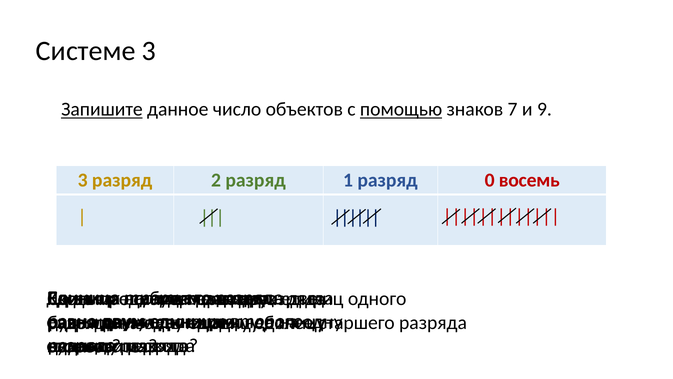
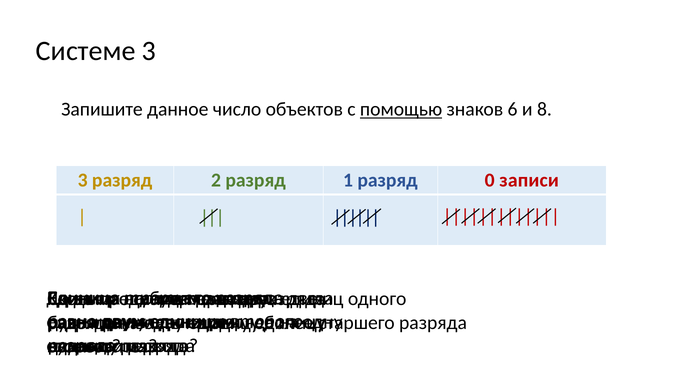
Запишите underline: present -> none
7: 7 -> 6
9: 9 -> 8
восемь: восемь -> записи
